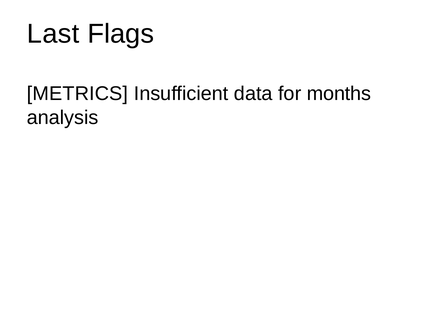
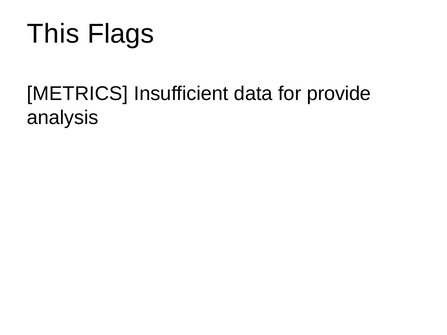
Last: Last -> This
months: months -> provide
